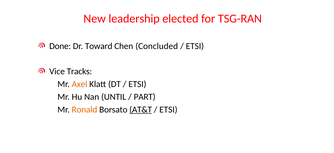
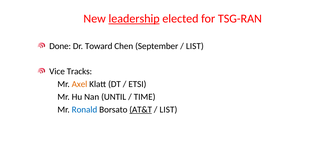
leadership underline: none -> present
Concluded: Concluded -> September
ETSI at (195, 46): ETSI -> LIST
PART: PART -> TIME
Ronald colour: orange -> blue
ETSI at (168, 109): ETSI -> LIST
